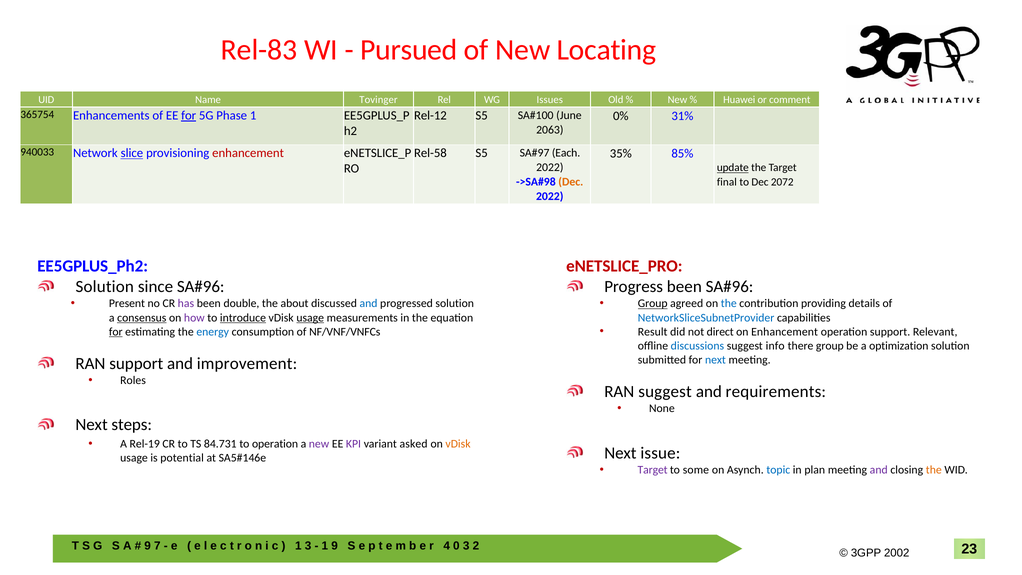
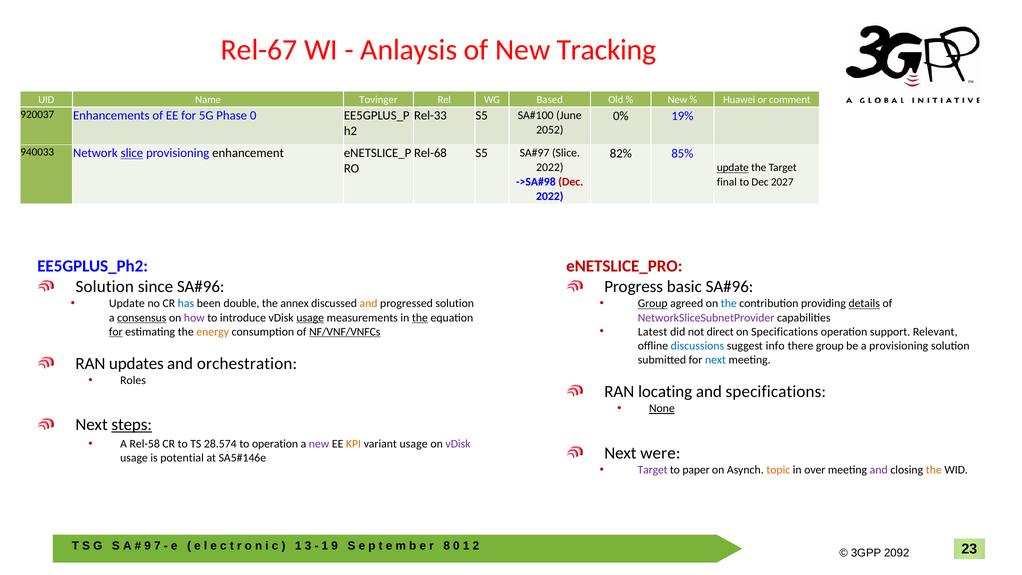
Rel-83: Rel-83 -> Rel-67
Pursued: Pursued -> Anlaysis
Locating: Locating -> Tracking
Issues: Issues -> Based
365754: 365754 -> 920037
for at (189, 115) underline: present -> none
Phase 1: 1 -> 0
Rel-12: Rel-12 -> Rel-33
31%: 31% -> 19%
2063: 2063 -> 2052
enhancement at (248, 153) colour: red -> black
Rel-58: Rel-58 -> Rel-68
Each at (566, 153): Each -> Slice
35%: 35% -> 82%
Dec at (571, 182) colour: orange -> red
2072: 2072 -> 2027
Progress been: been -> basic
Present at (127, 304): Present -> Update
has colour: purple -> blue
about: about -> annex
and at (369, 304) colour: blue -> orange
details underline: none -> present
introduce underline: present -> none
the at (420, 318) underline: none -> present
NetworkSliceSubnetProvider colour: blue -> purple
Result: Result -> Latest
on Enhancement: Enhancement -> Specifications
energy colour: blue -> orange
NF/VNF/VNFCs underline: none -> present
a optimization: optimization -> provisioning
RAN support: support -> updates
improvement: improvement -> orchestration
RAN suggest: suggest -> locating
and requirements: requirements -> specifications
None underline: none -> present
steps underline: none -> present
Rel-19: Rel-19 -> Rel-58
84.731: 84.731 -> 28.574
KPI colour: purple -> orange
variant asked: asked -> usage
vDisk at (458, 444) colour: orange -> purple
issue: issue -> were
some: some -> paper
topic colour: blue -> orange
plan: plan -> over
4: 4 -> 8
3 at (466, 546): 3 -> 1
2002: 2002 -> 2092
